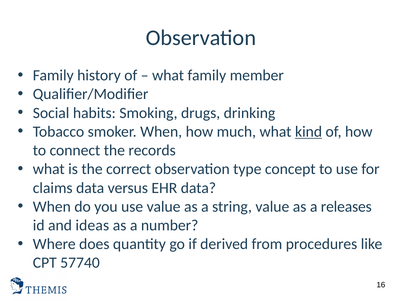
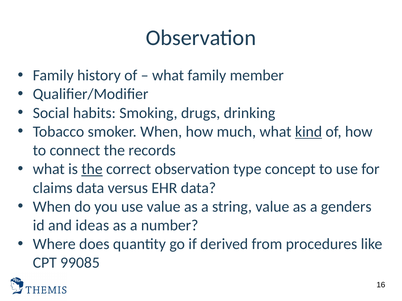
the at (92, 169) underline: none -> present
releases: releases -> genders
57740: 57740 -> 99085
